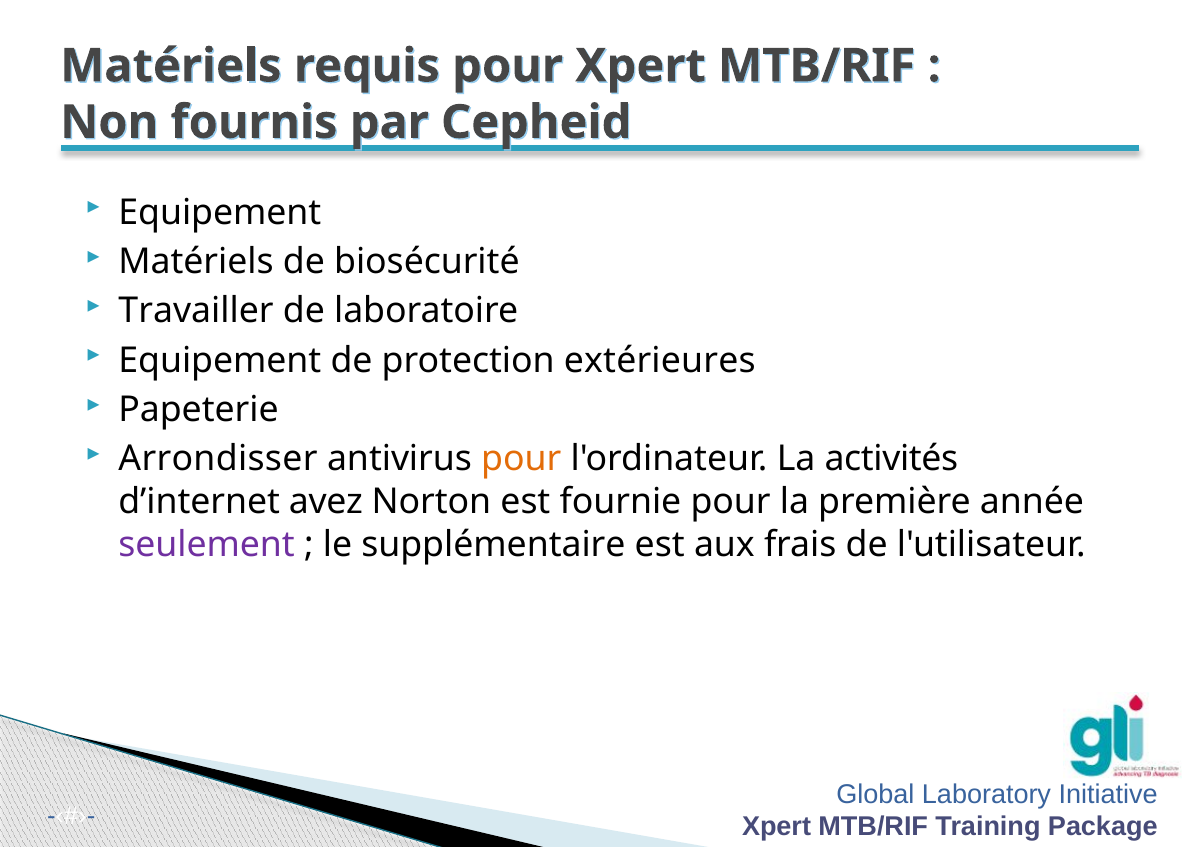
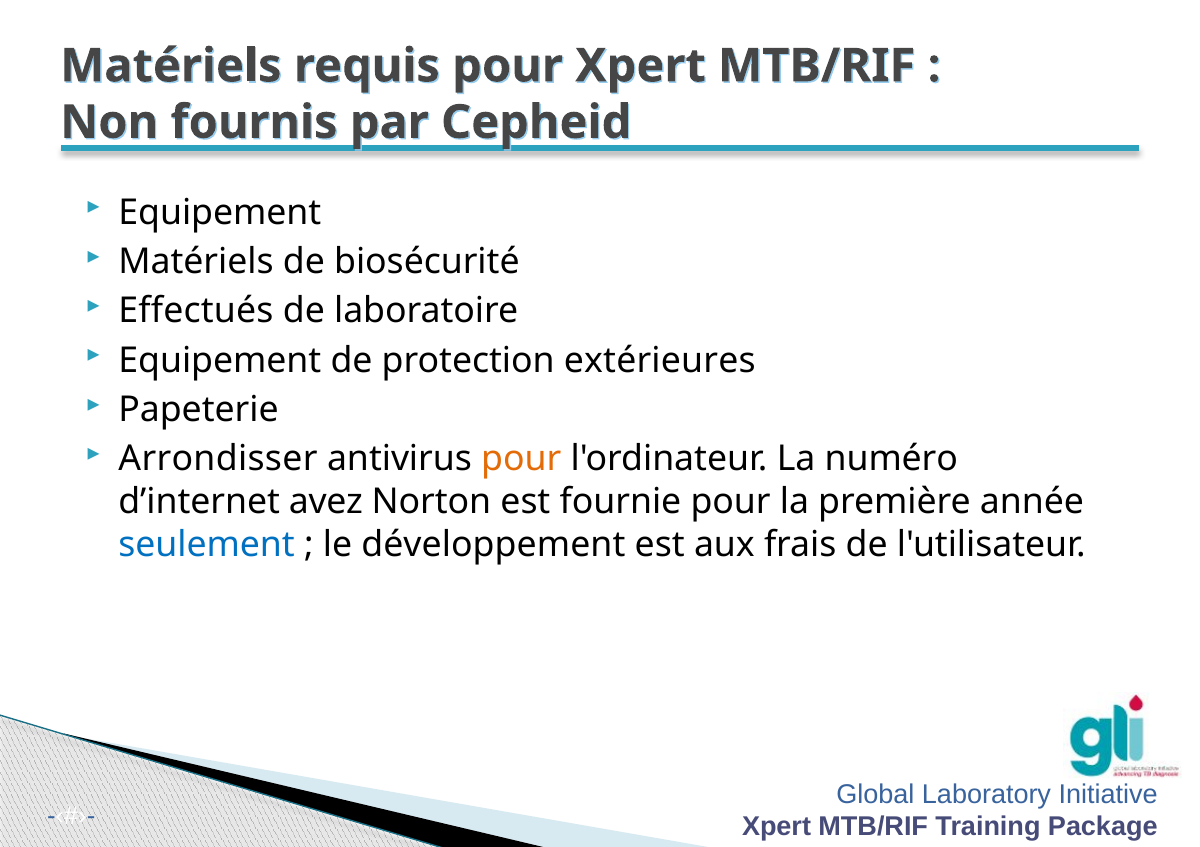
Travailler: Travailler -> Effectués
activités: activités -> numéro
seulement colour: purple -> blue
supplémentaire: supplémentaire -> développement
